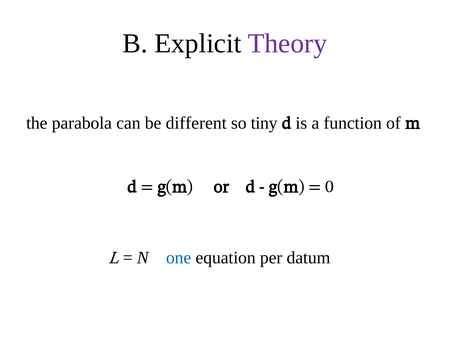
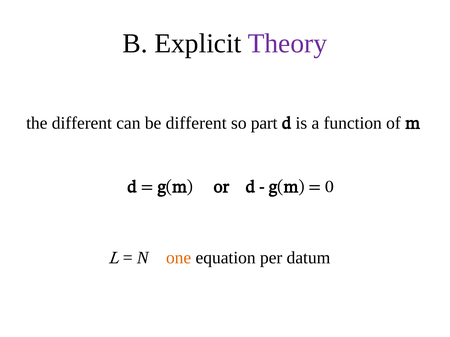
the parabola: parabola -> different
tiny: tiny -> part
one colour: blue -> orange
